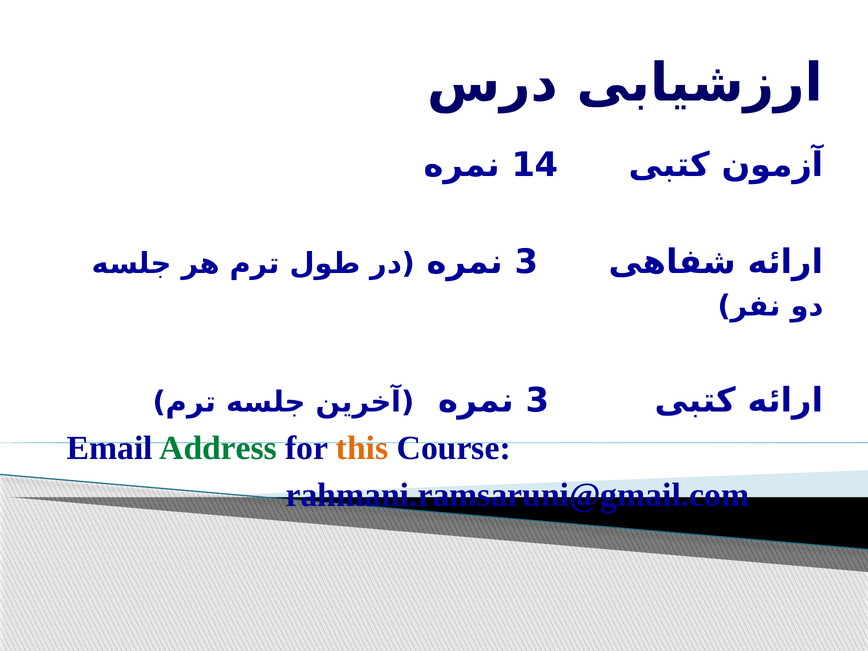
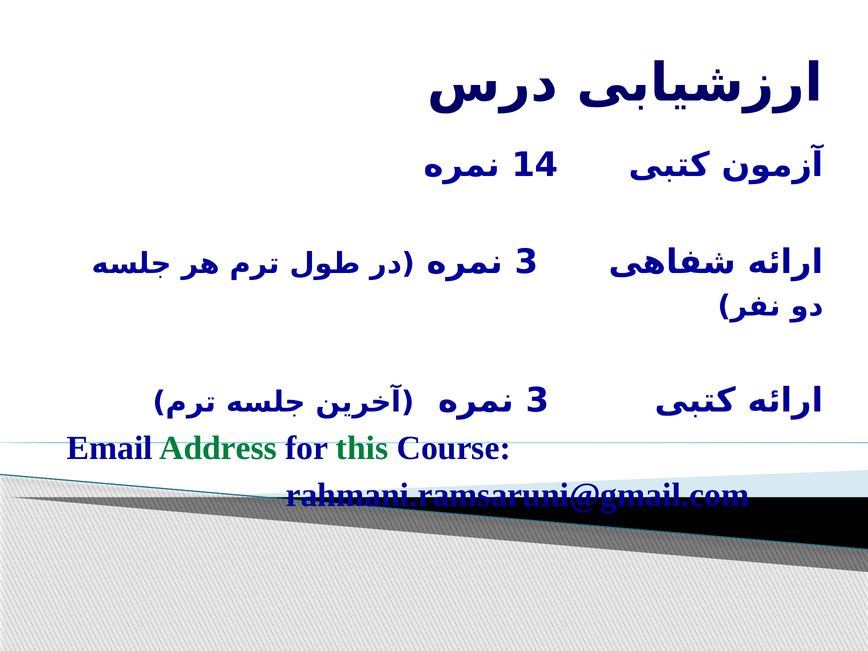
this colour: orange -> green
